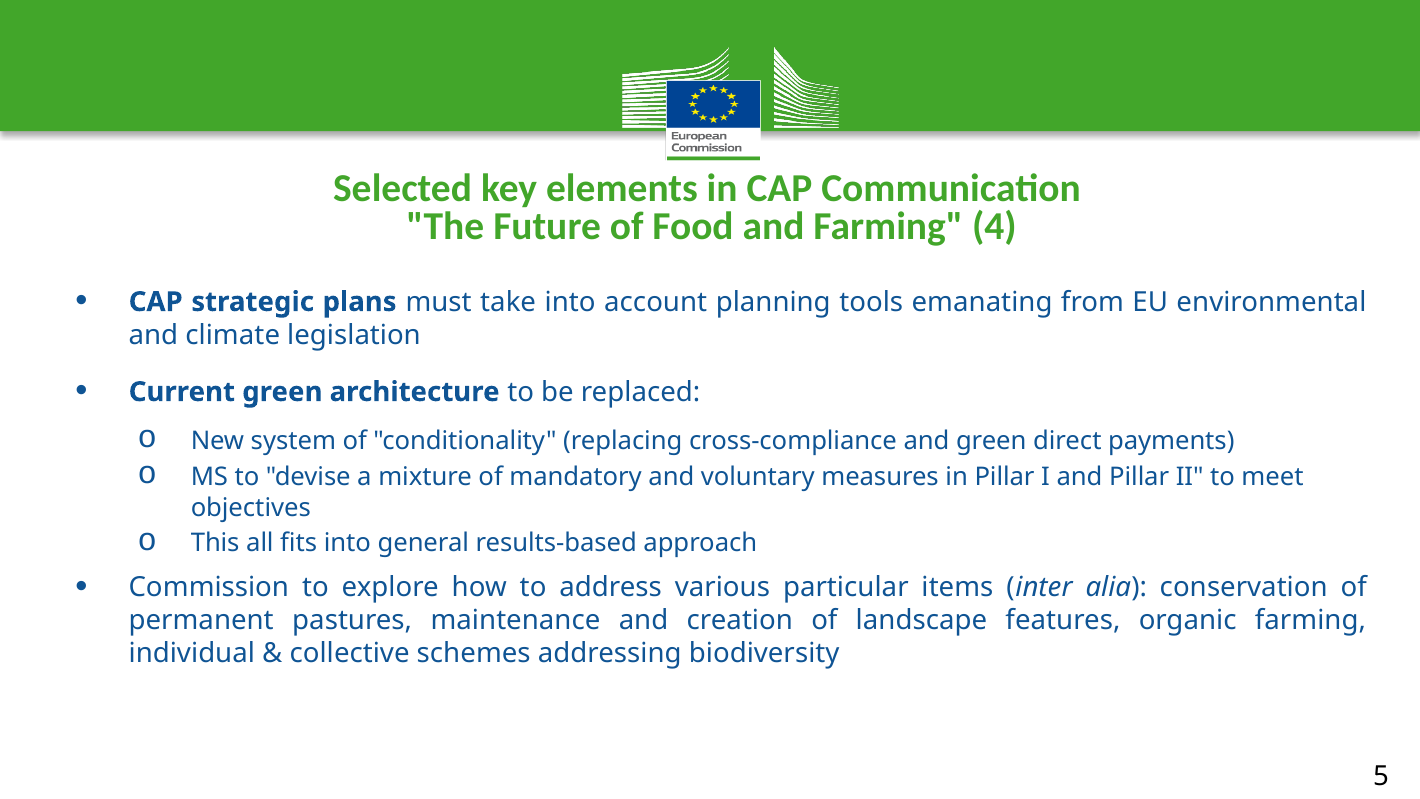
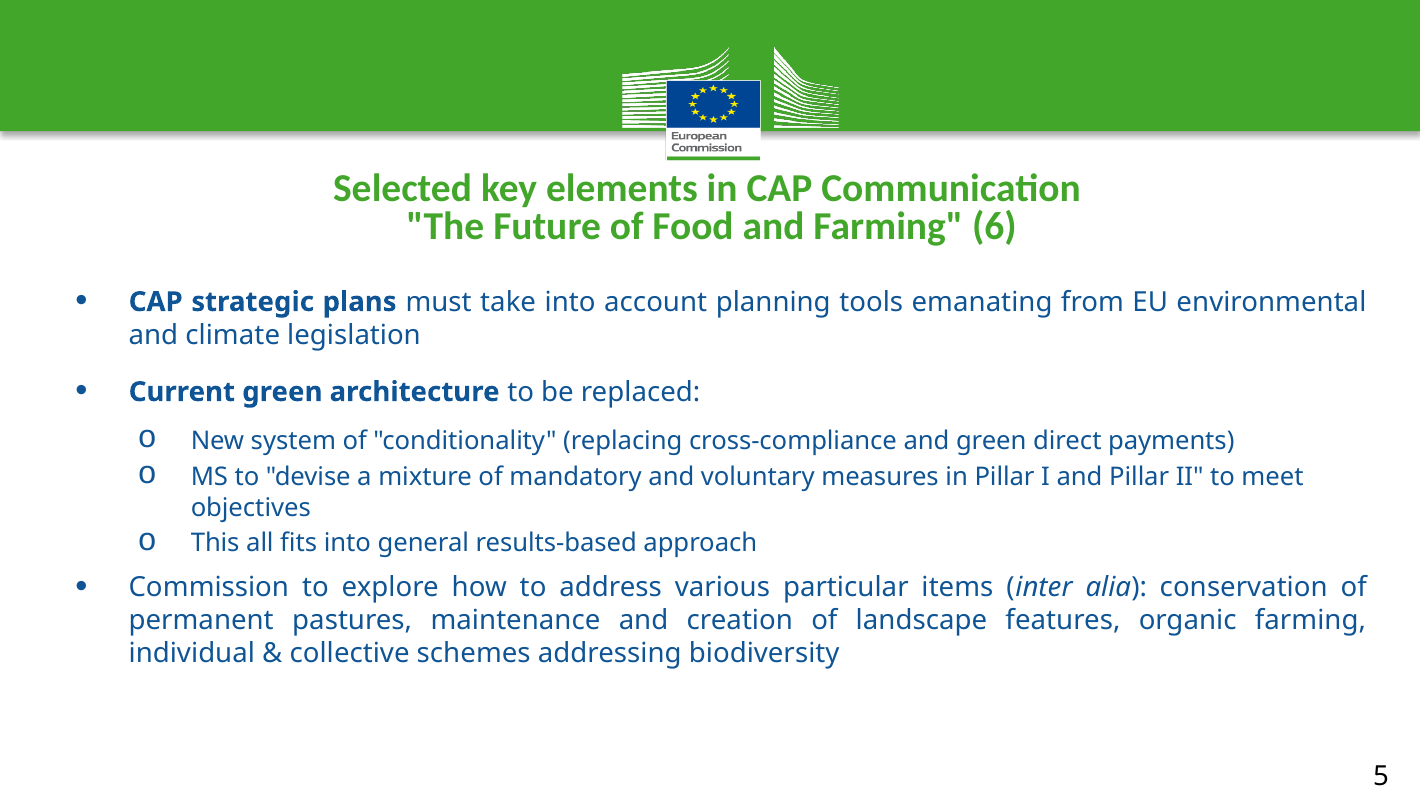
4: 4 -> 6
